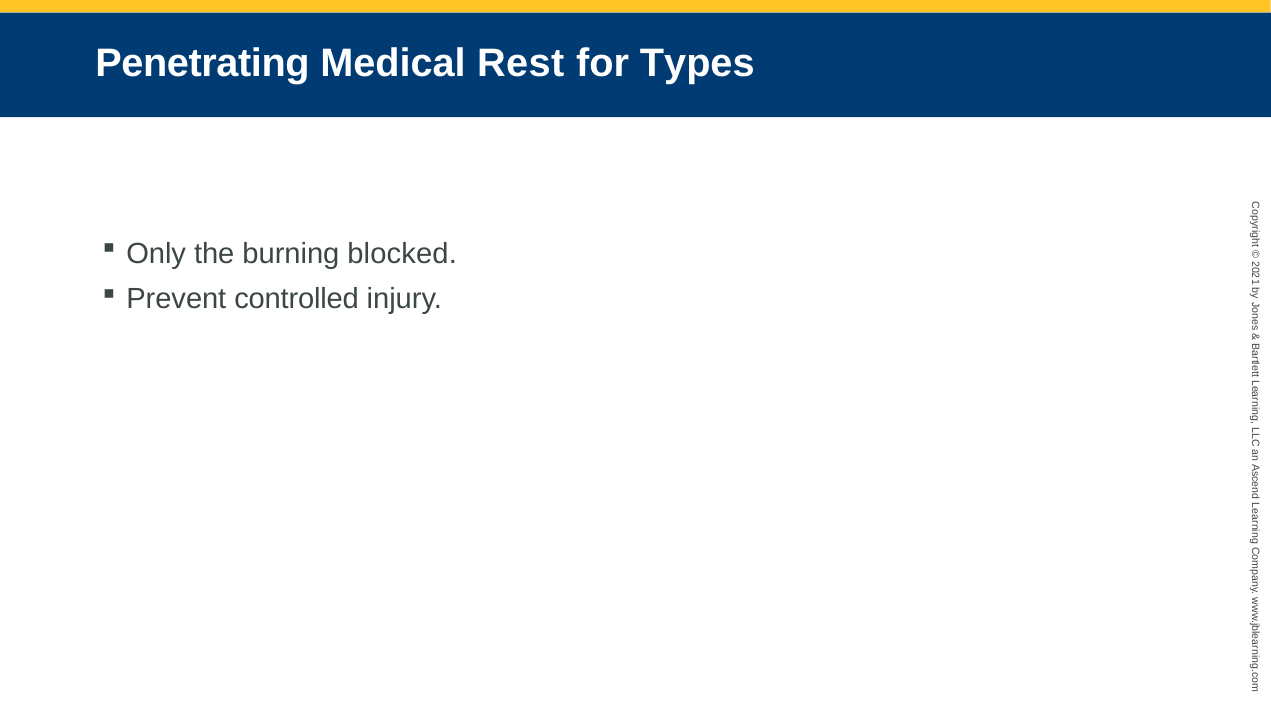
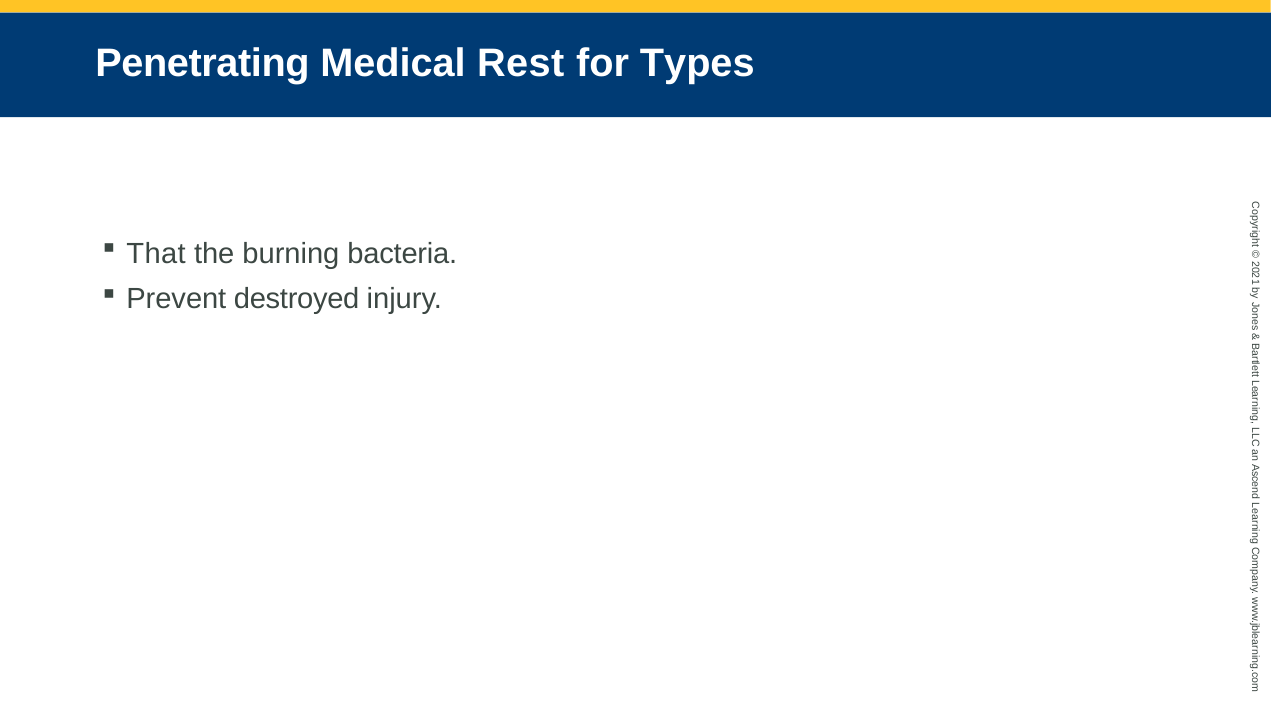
Only: Only -> That
blocked: blocked -> bacteria
controlled: controlled -> destroyed
